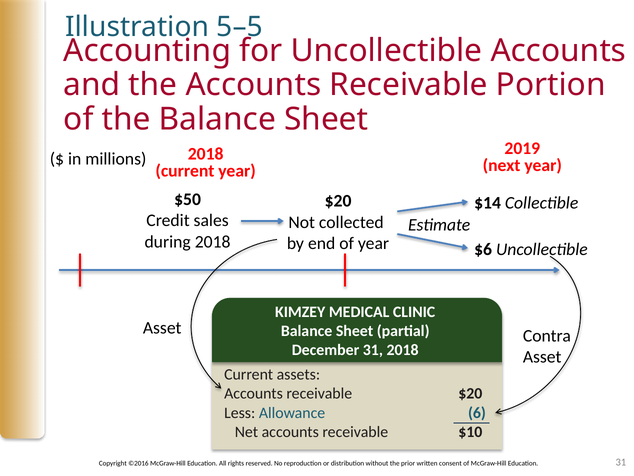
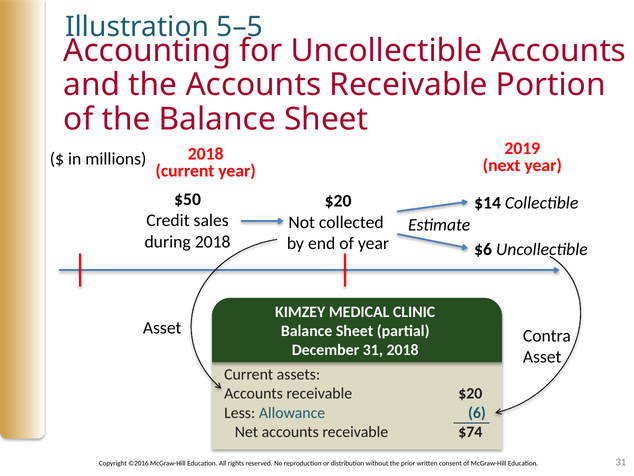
$10: $10 -> $74
